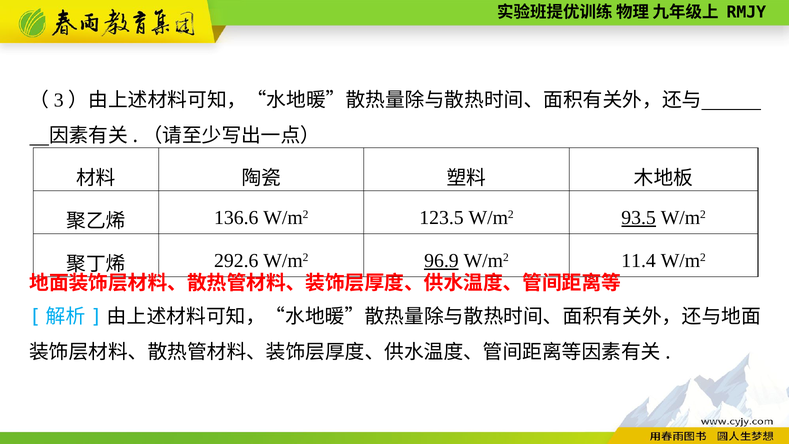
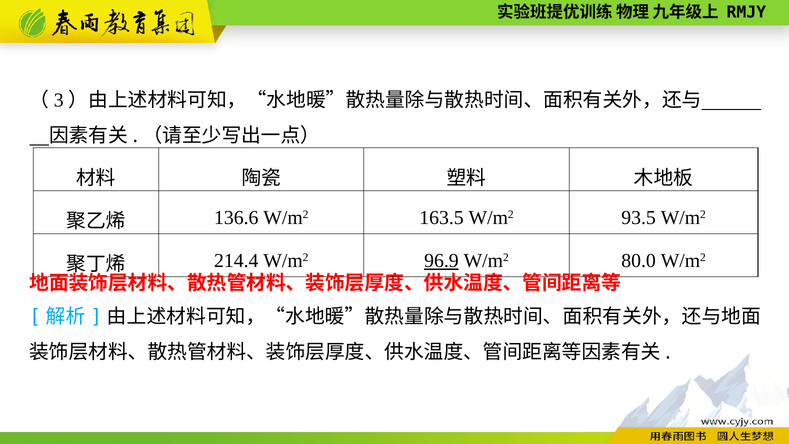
123.5: 123.5 -> 163.5
93.5 underline: present -> none
292.6: 292.6 -> 214.4
11.4: 11.4 -> 80.0
